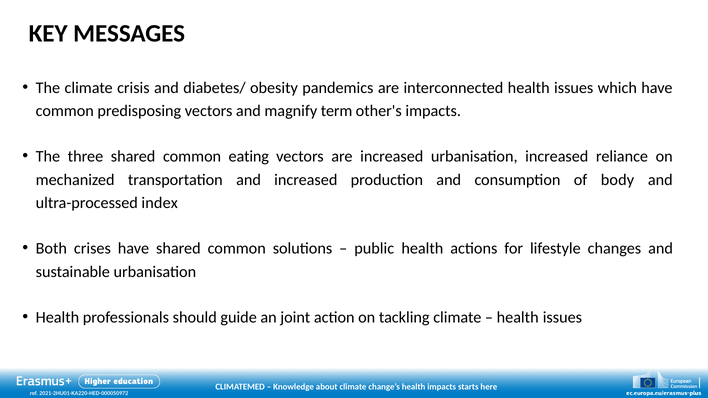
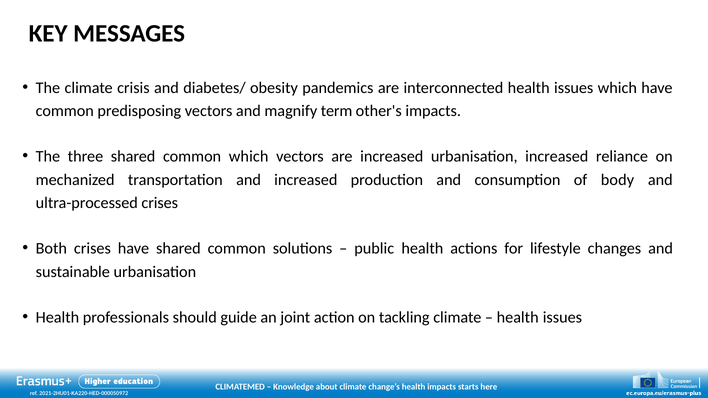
common eating: eating -> which
ultra-processed index: index -> crises
